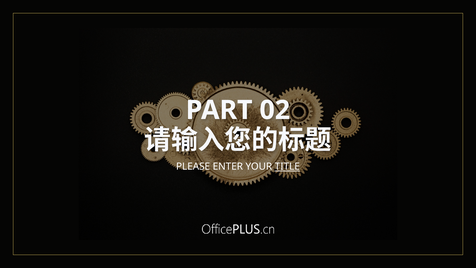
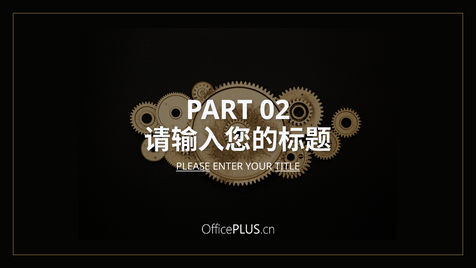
PLEASE underline: none -> present
